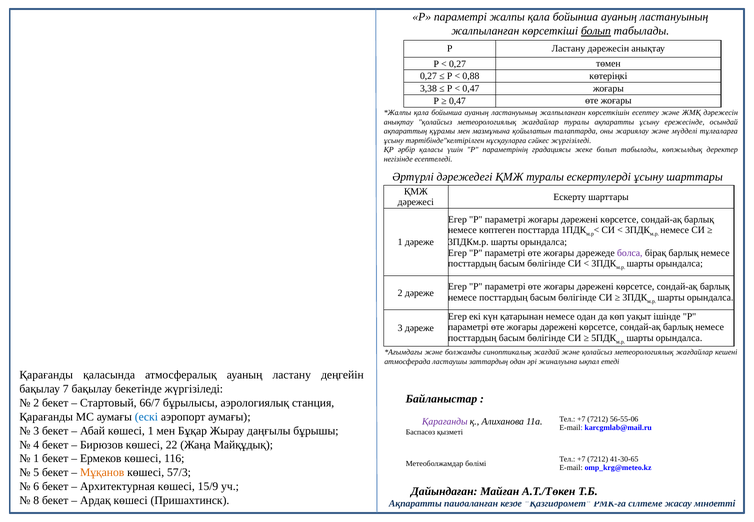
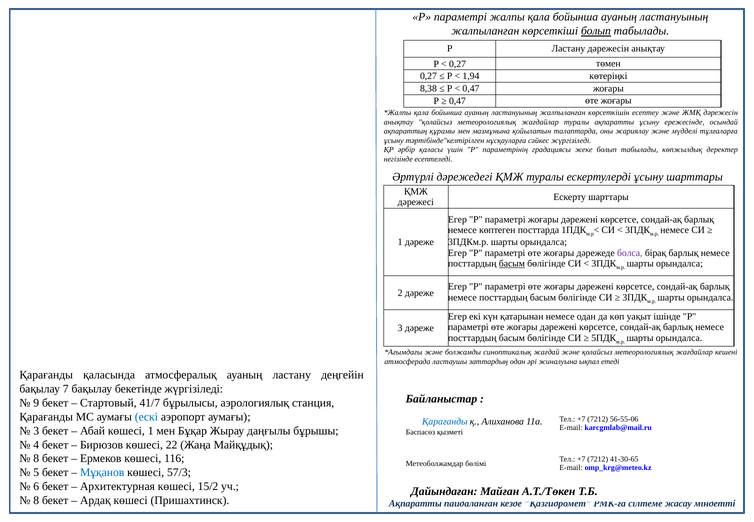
0,88: 0,88 -> 1,94
3,38: 3,38 -> 8,38
басым at (512, 264) underline: none -> present
2 at (36, 403): 2 -> 9
66/7: 66/7 -> 41/7
Қарағанды at (445, 422) colour: purple -> blue
1 at (36, 459): 1 -> 8
Мұқанов colour: orange -> blue
15/9: 15/9 -> 15/2
